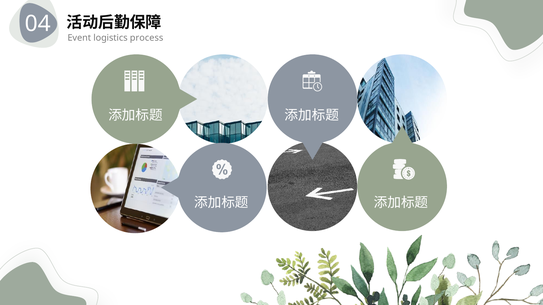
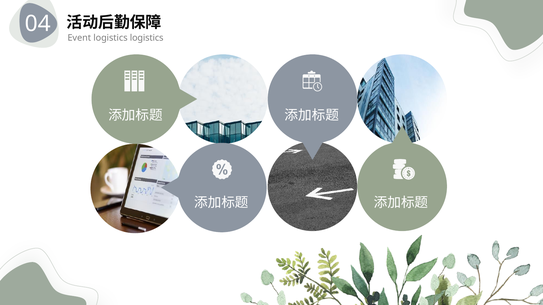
logistics process: process -> logistics
